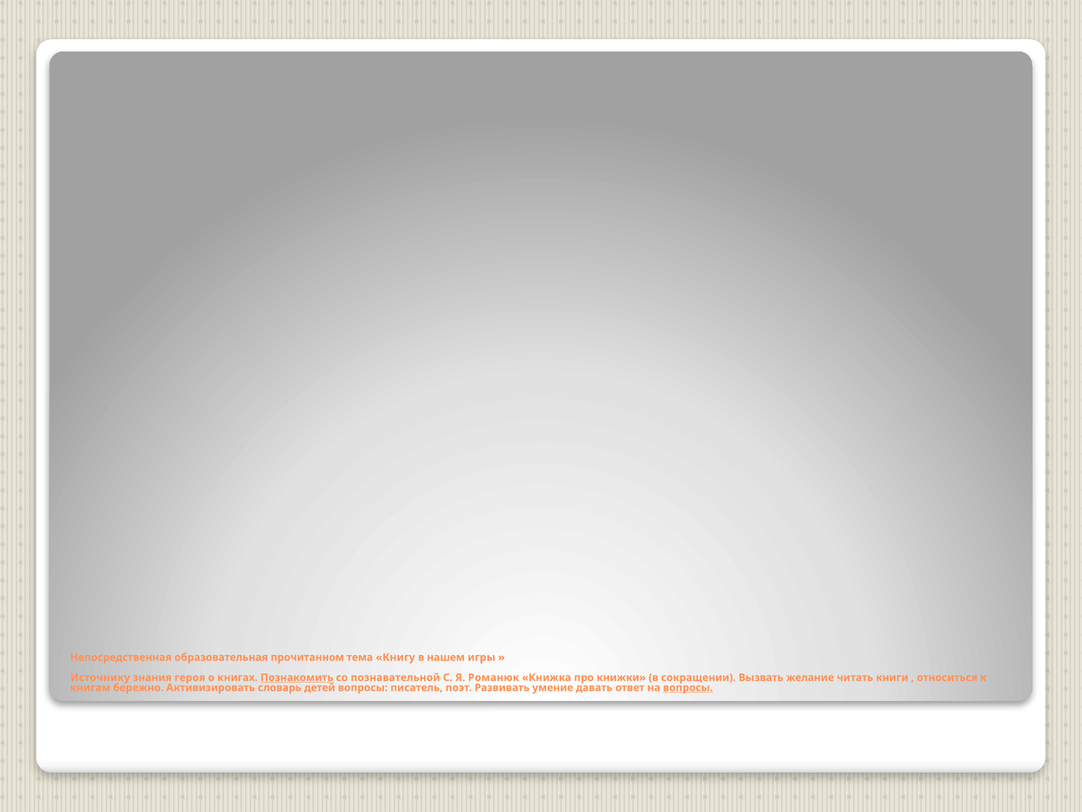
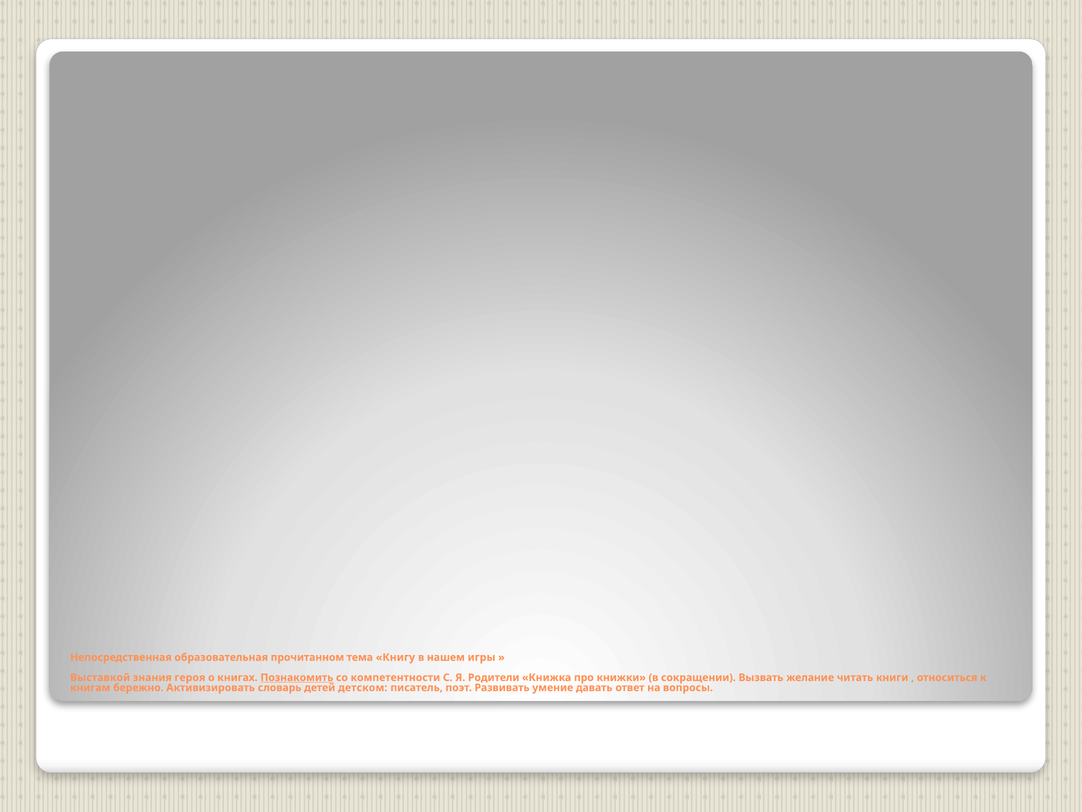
Источнику: Источнику -> Выставкой
познавательной: познавательной -> компетентности
Романюк: Романюк -> Родители
детей вопросы: вопросы -> детском
вопросы at (688, 687) underline: present -> none
